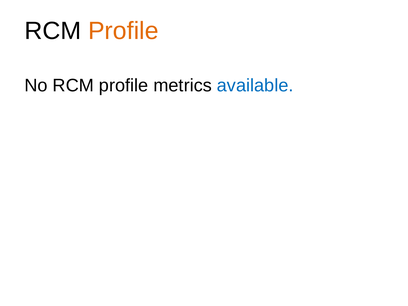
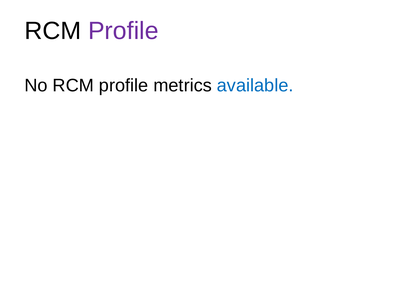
Profile at (123, 31) colour: orange -> purple
